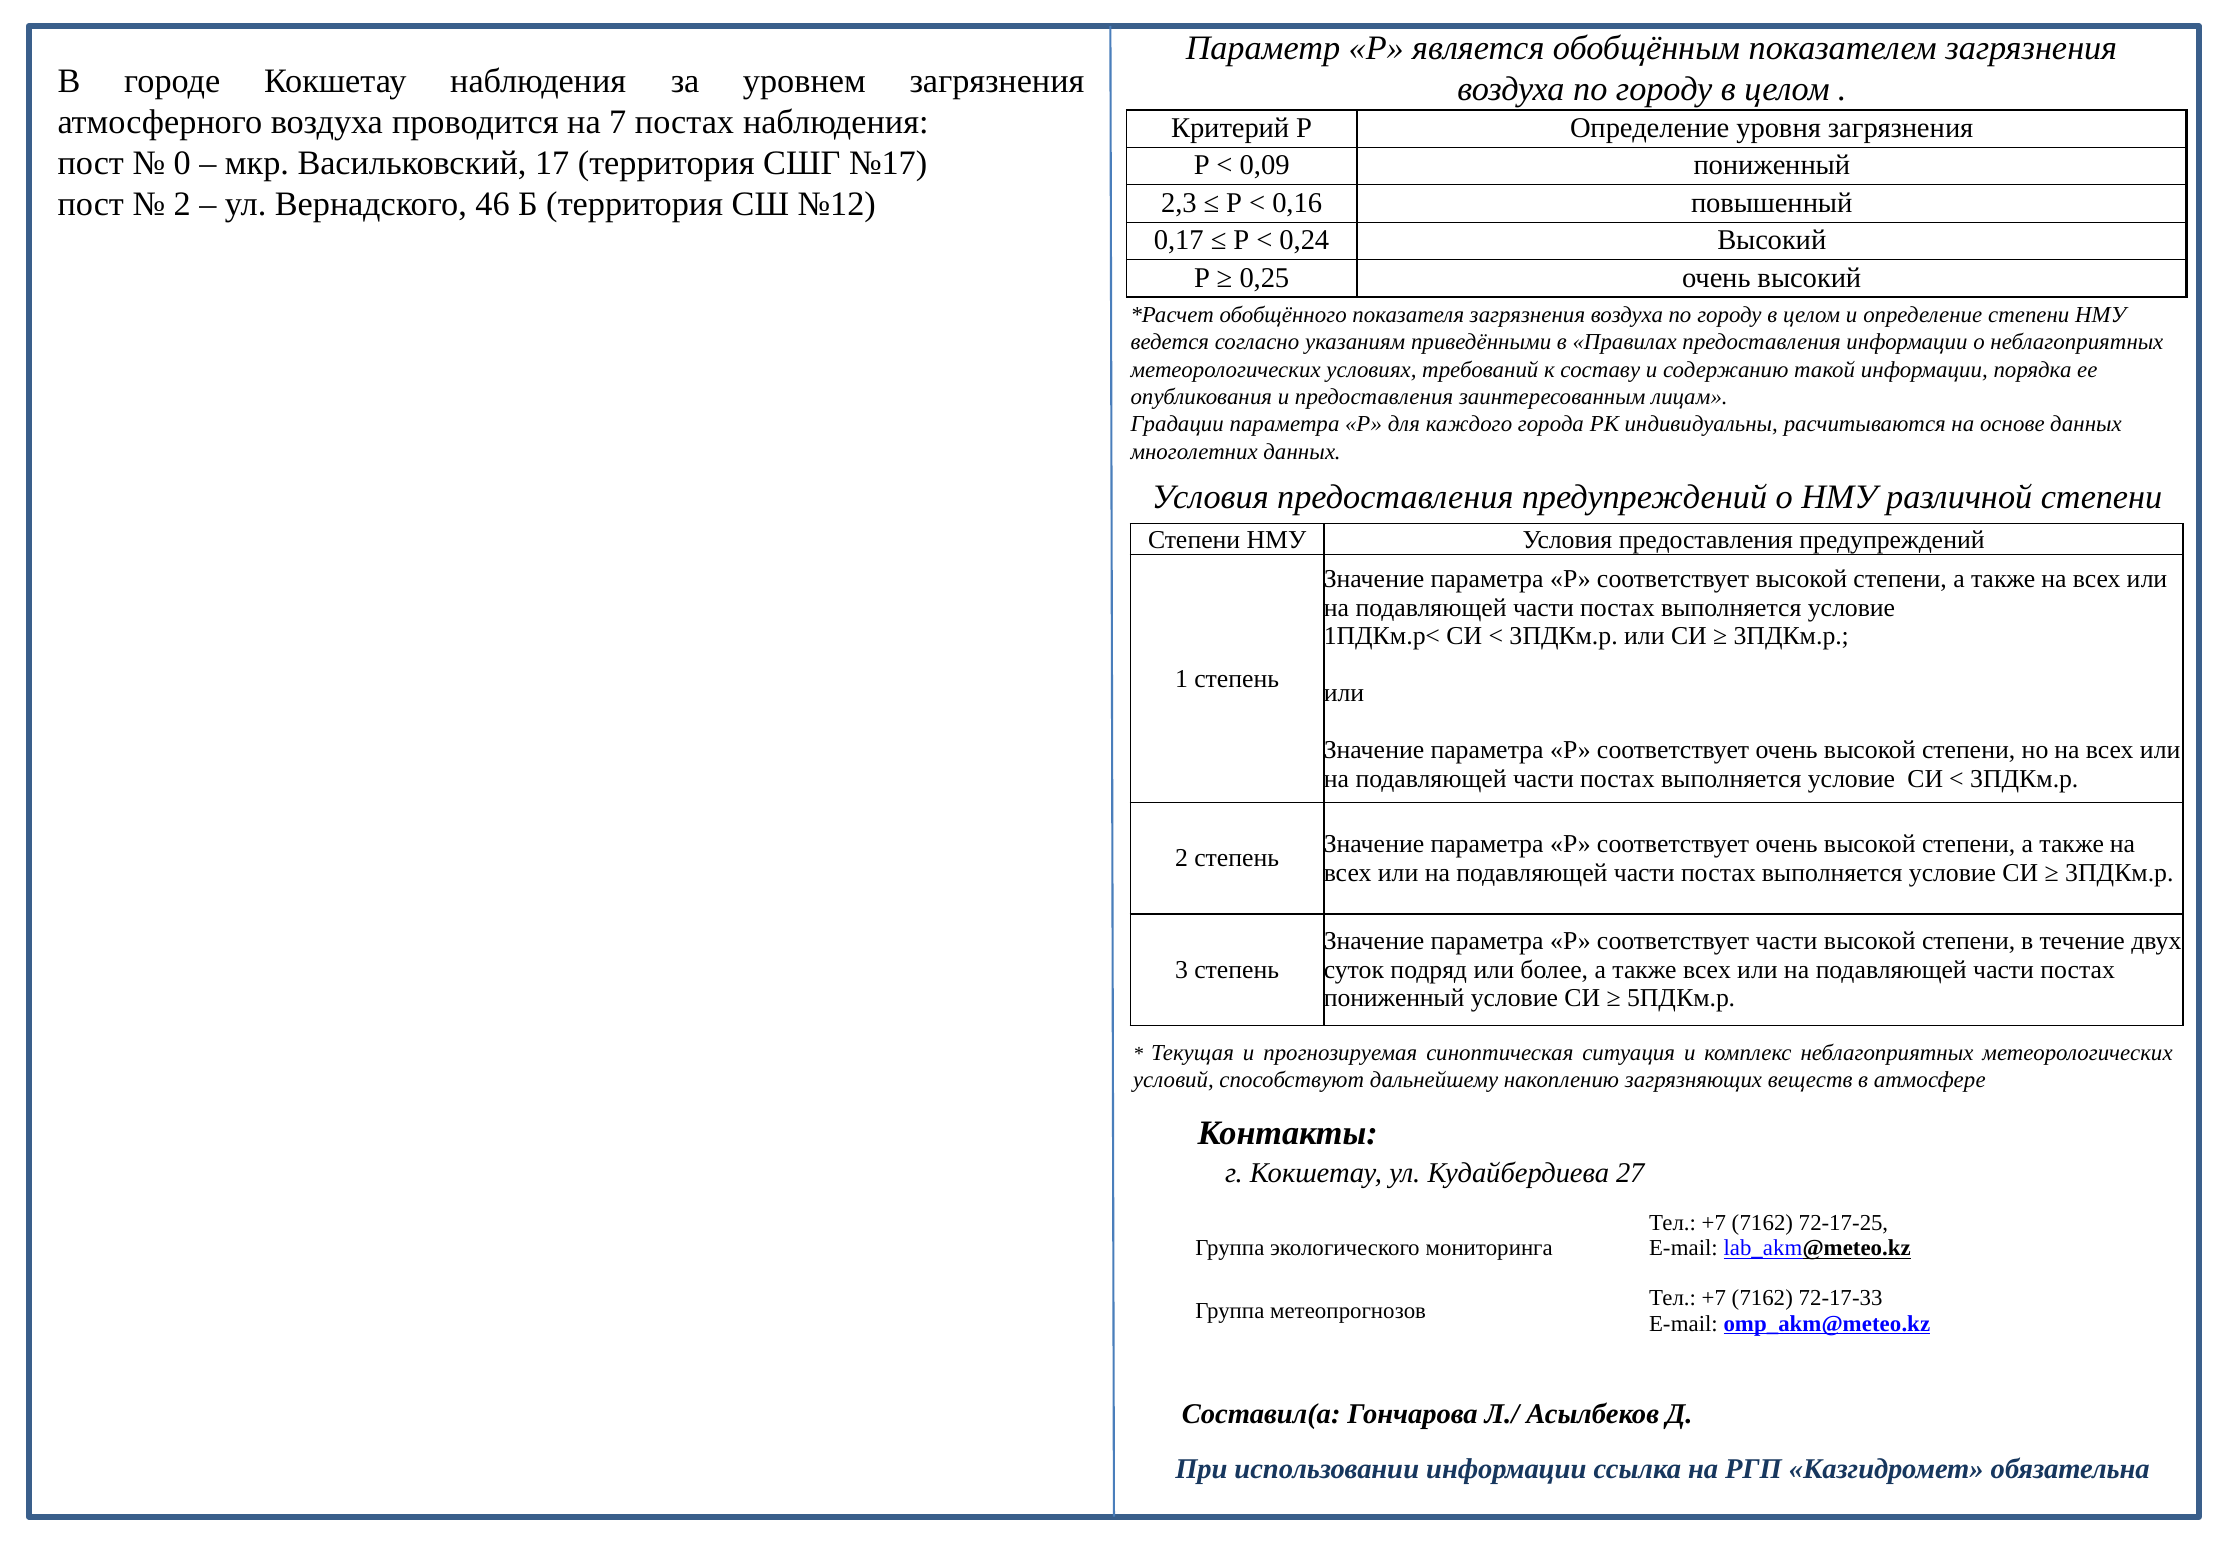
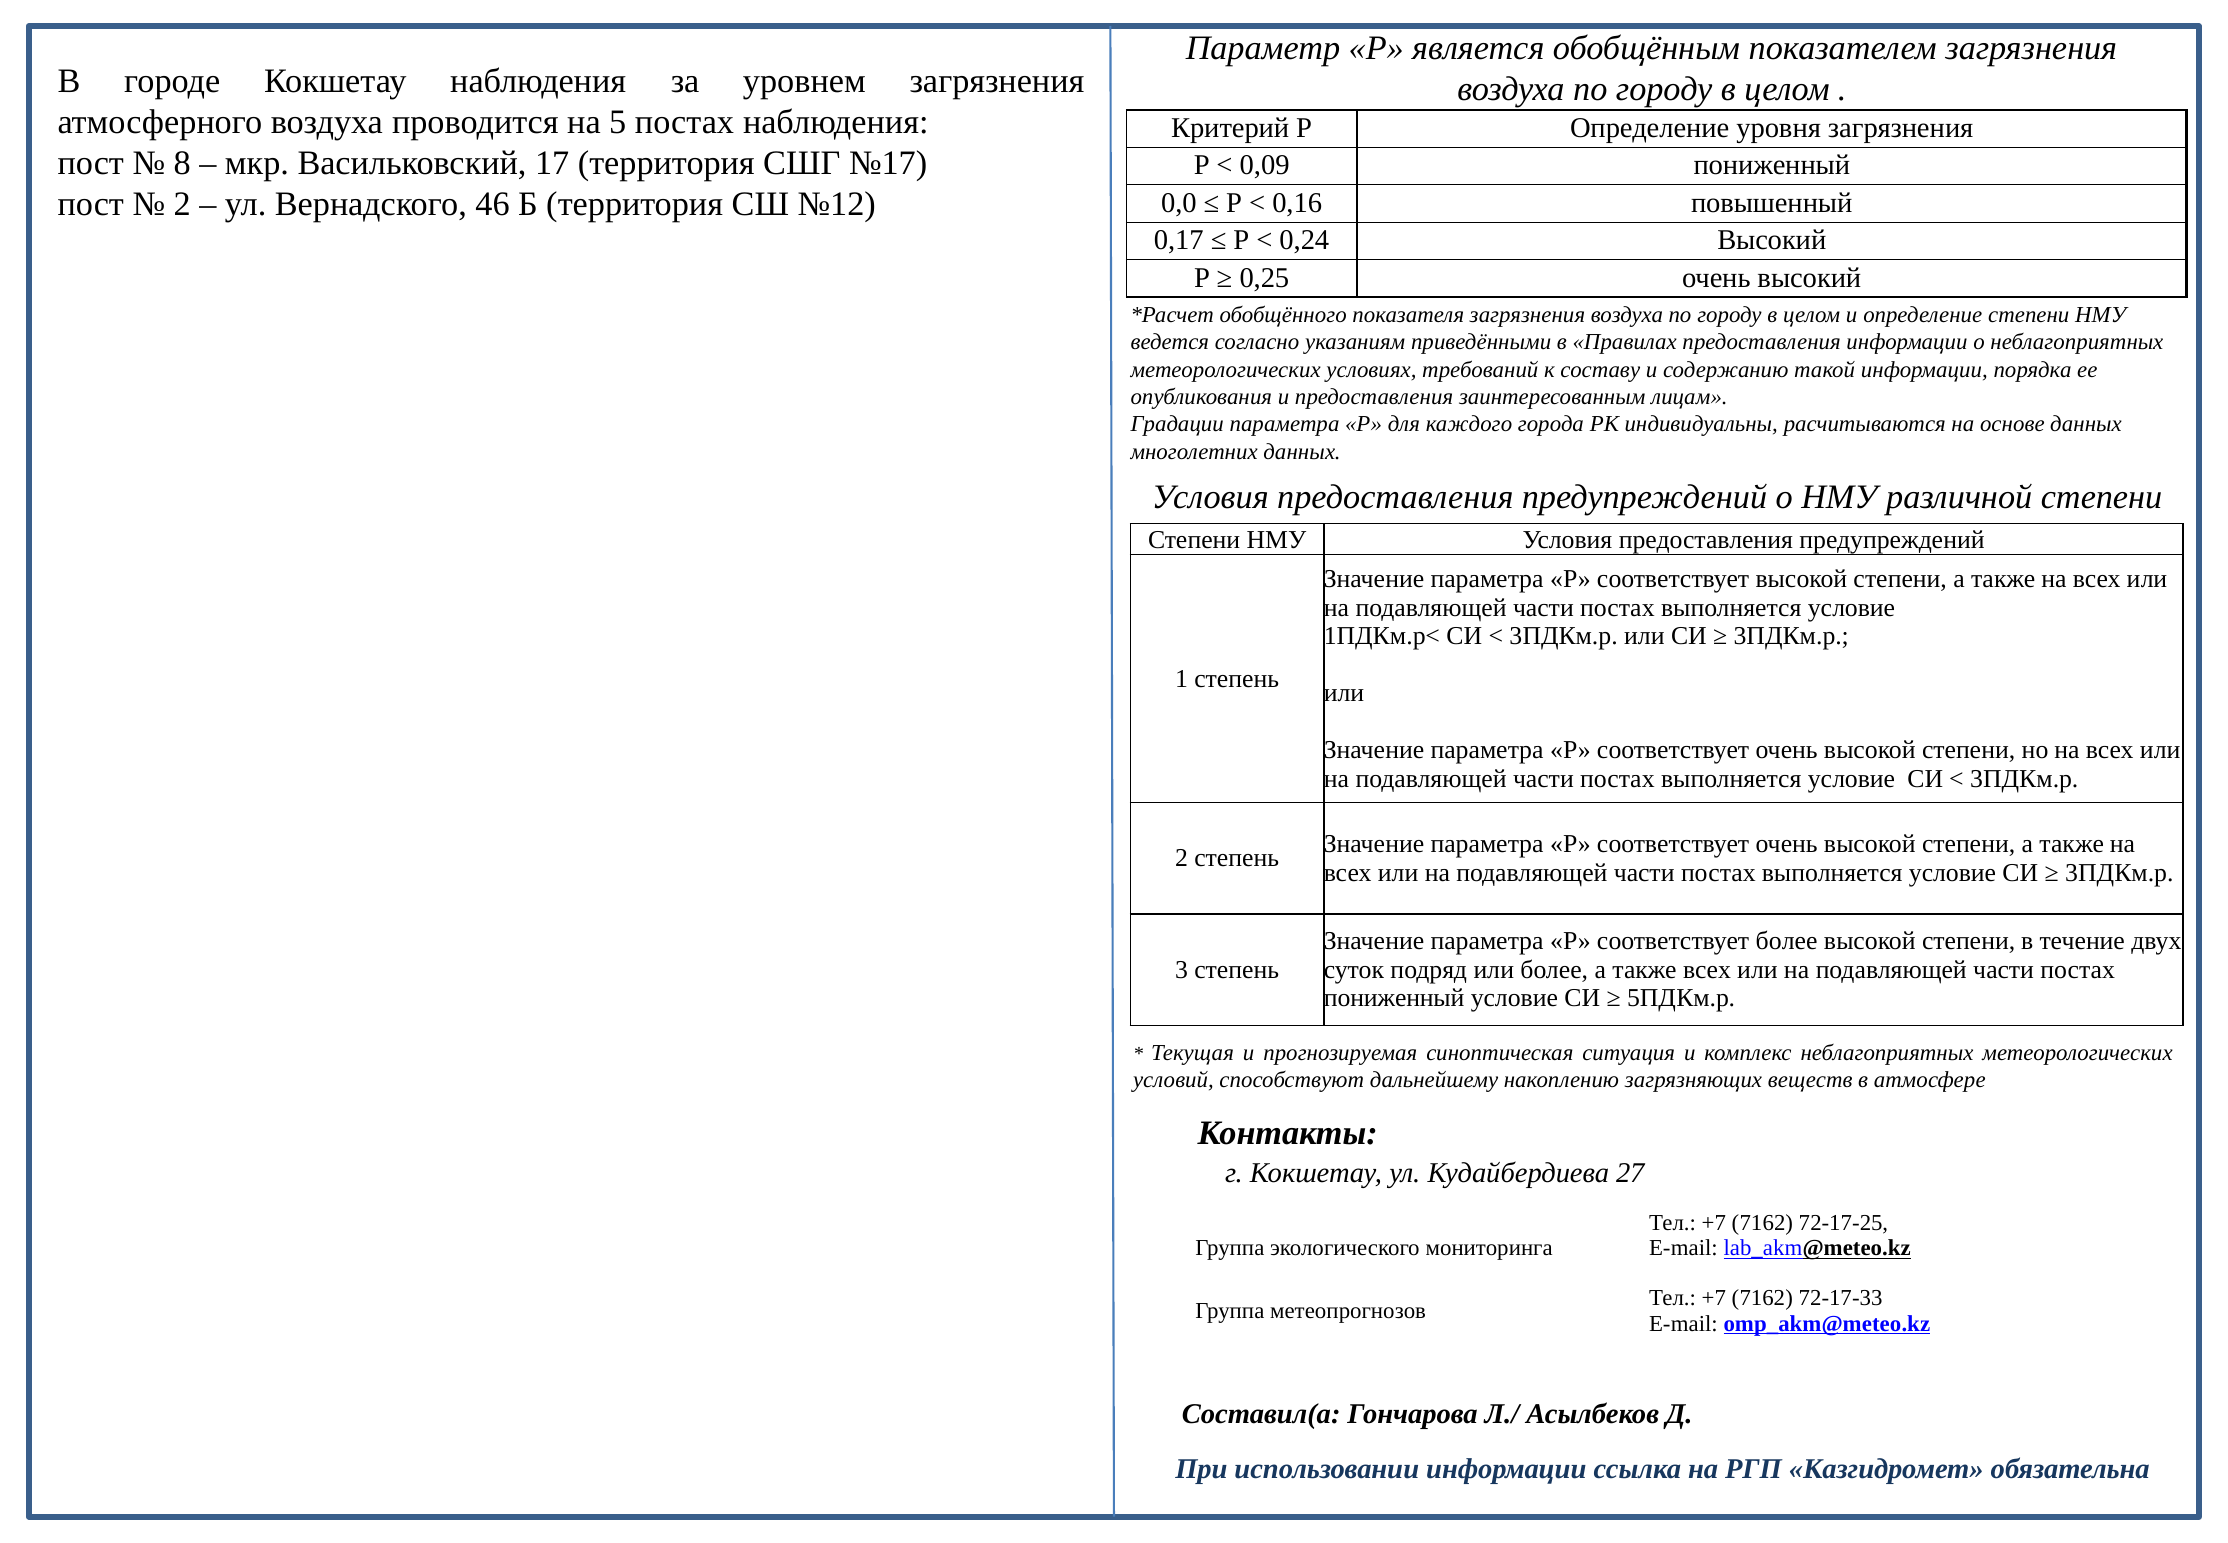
7: 7 -> 5
0: 0 -> 8
2,3: 2,3 -> 0,0
соответствует части: части -> более
